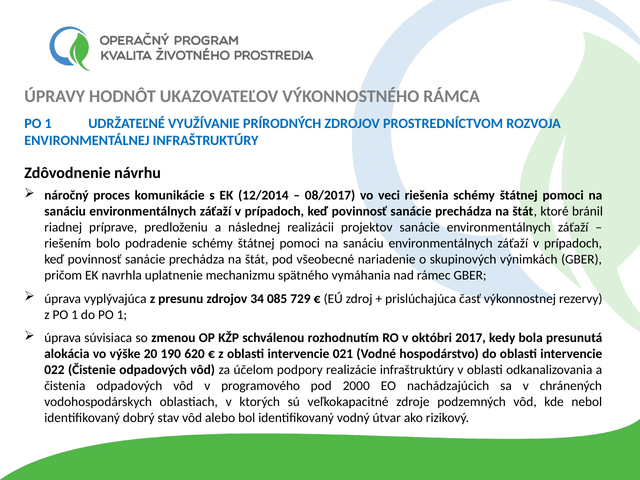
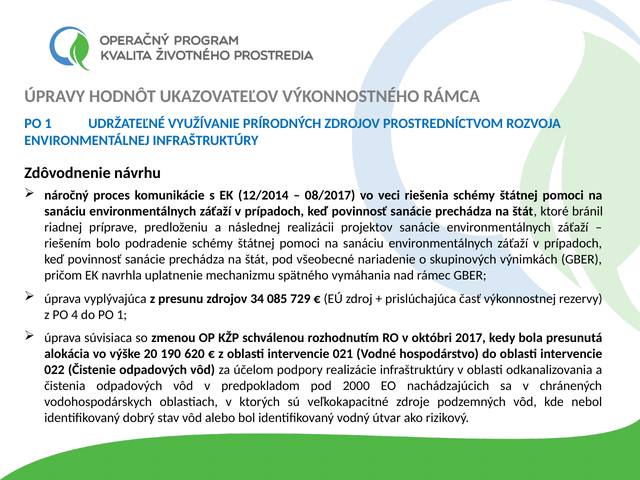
z PO 1: 1 -> 4
programového: programového -> predpokladom
